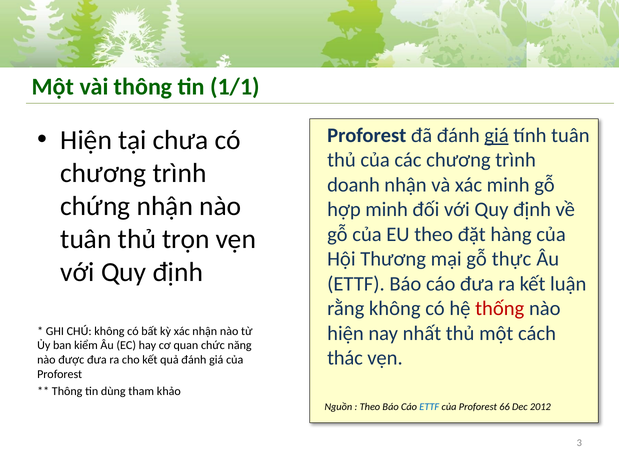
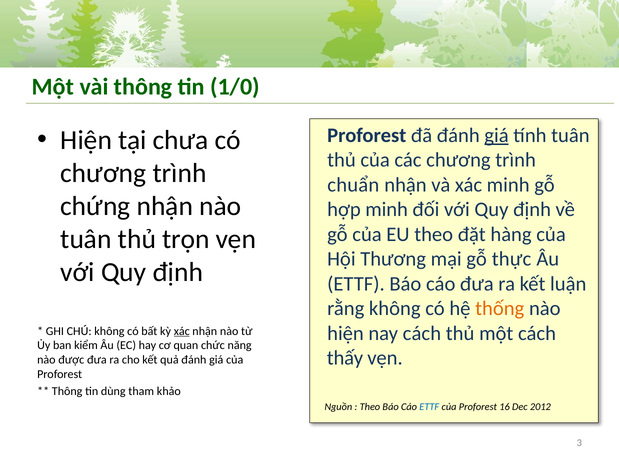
1/1: 1/1 -> 1/0
doanh: doanh -> chuẩn
thống colour: red -> orange
nay nhất: nhất -> cách
xác at (182, 331) underline: none -> present
thác: thác -> thấy
66: 66 -> 16
